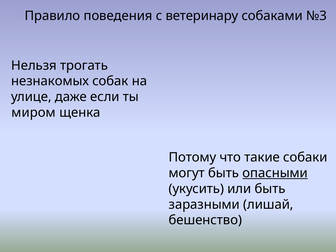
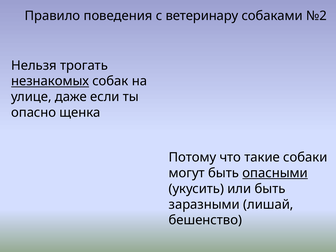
№3: №3 -> №2
незнакомых underline: none -> present
миром: миром -> опасно
